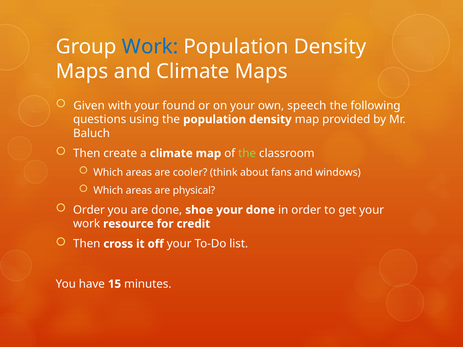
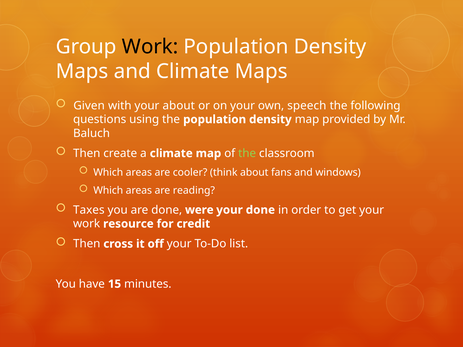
Work at (150, 47) colour: blue -> black
your found: found -> about
physical: physical -> reading
Order at (89, 210): Order -> Taxes
shoe: shoe -> were
